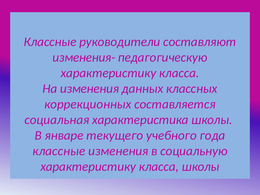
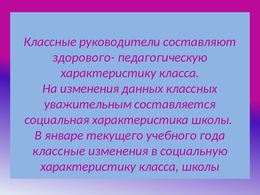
изменения-: изменения- -> здорового-
коррекционных: коррекционных -> уважительным
